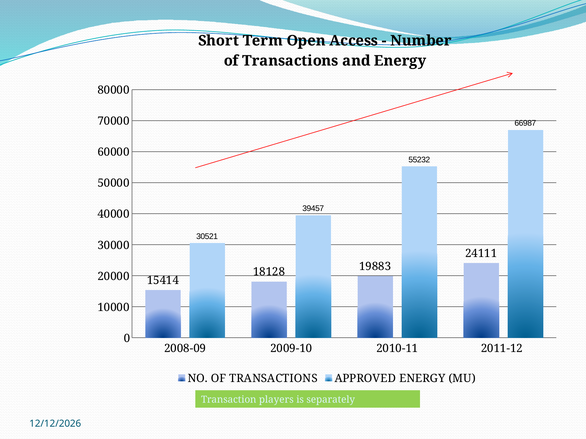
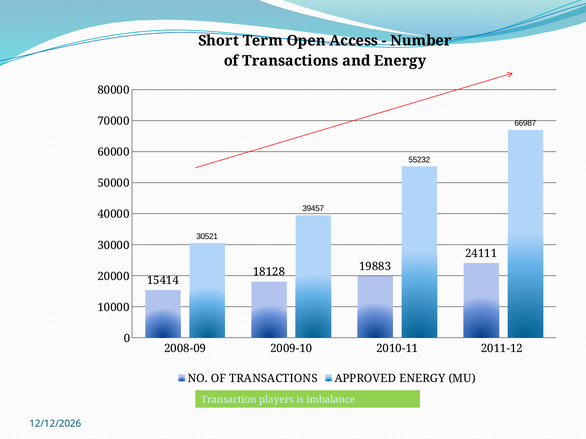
separately: separately -> imbalance
